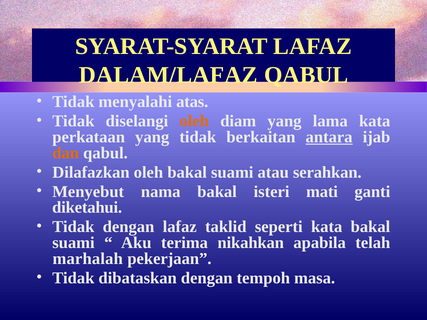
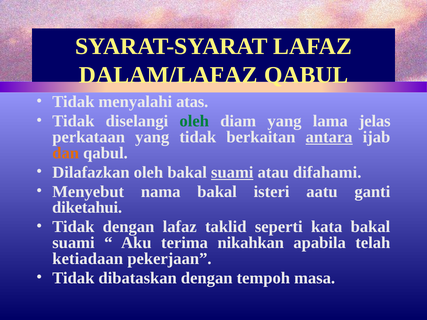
oleh at (194, 121) colour: orange -> green
lama kata: kata -> jelas
suami at (232, 172) underline: none -> present
serahkan: serahkan -> difahami
mati: mati -> aatu
marhalah: marhalah -> ketiadaan
